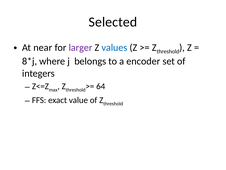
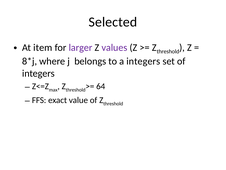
near: near -> item
values colour: blue -> purple
a encoder: encoder -> integers
